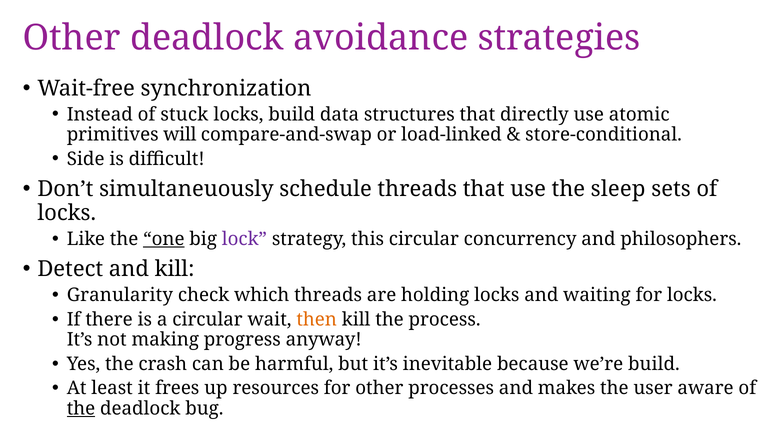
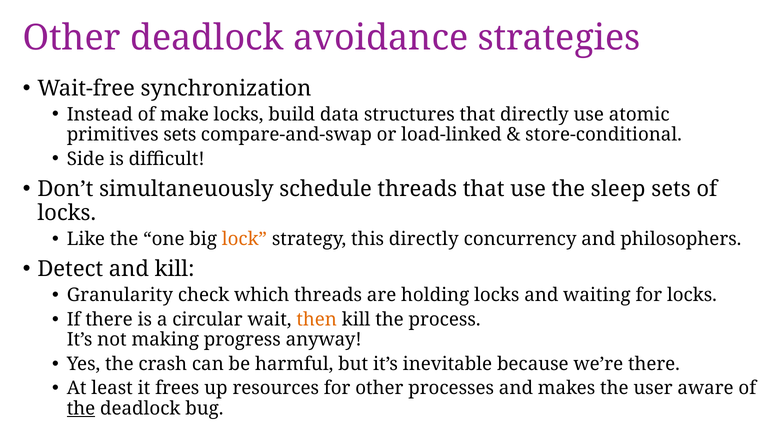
stuck: stuck -> make
primitives will: will -> sets
one underline: present -> none
lock colour: purple -> orange
this circular: circular -> directly
we’re build: build -> there
